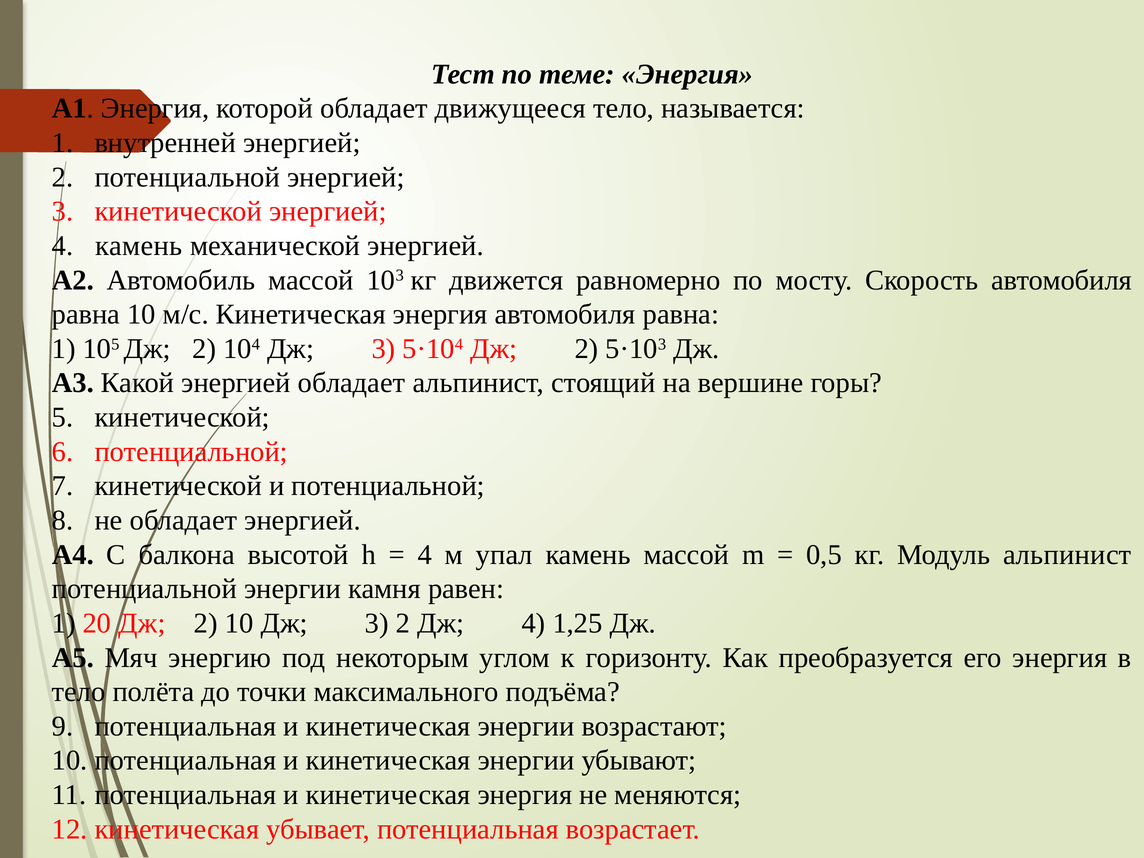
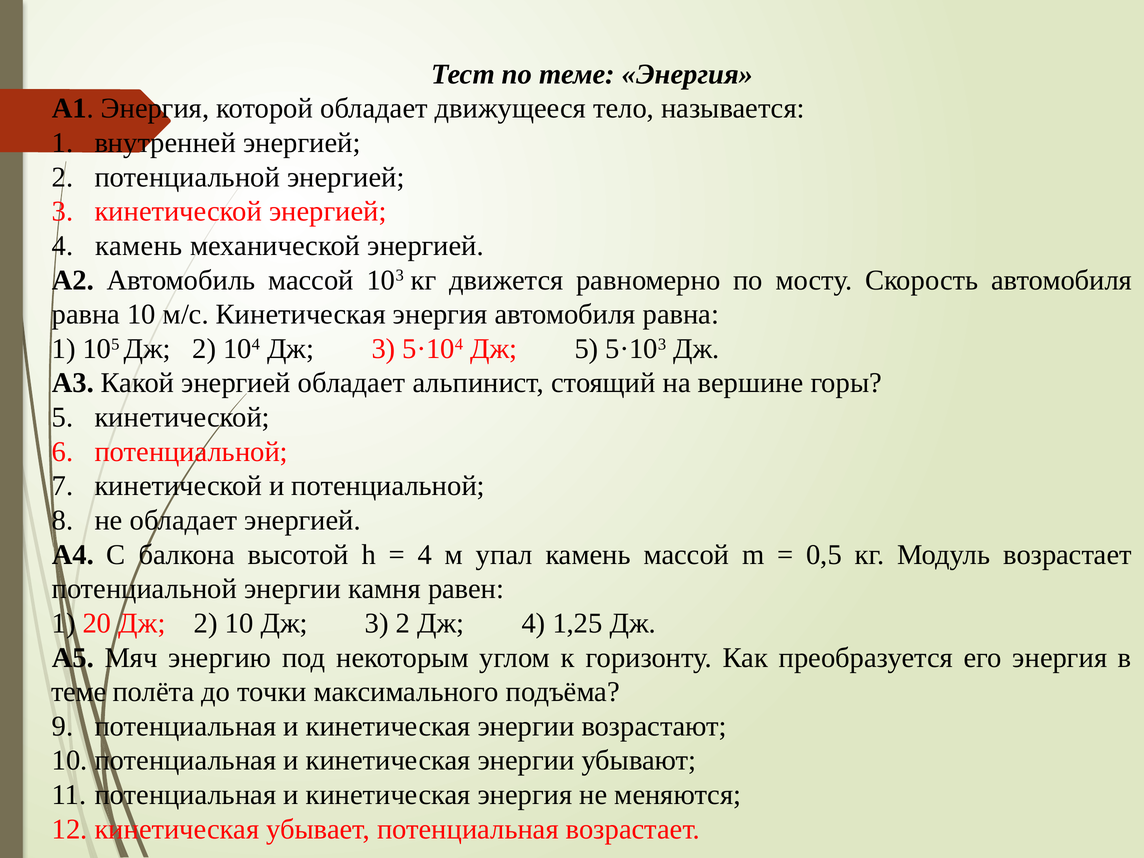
5·104 Дж 2: 2 -> 5
Модуль альпинист: альпинист -> возрастает
тело at (79, 692): тело -> теме
